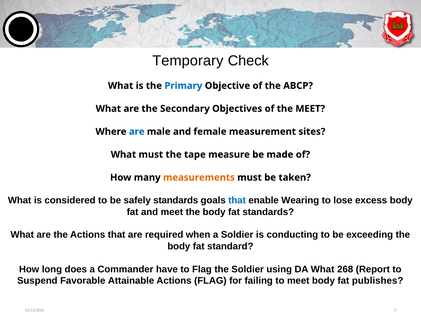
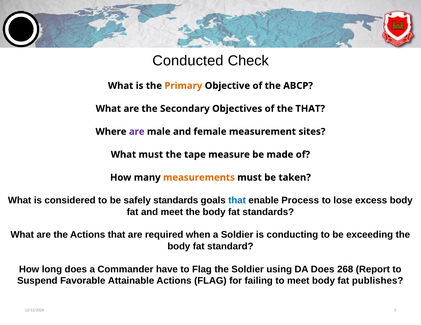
Temporary: Temporary -> Conducted
Primary colour: blue -> orange
the MEET: MEET -> THAT
are at (137, 132) colour: blue -> purple
Wearing: Wearing -> Process
DA What: What -> Does
